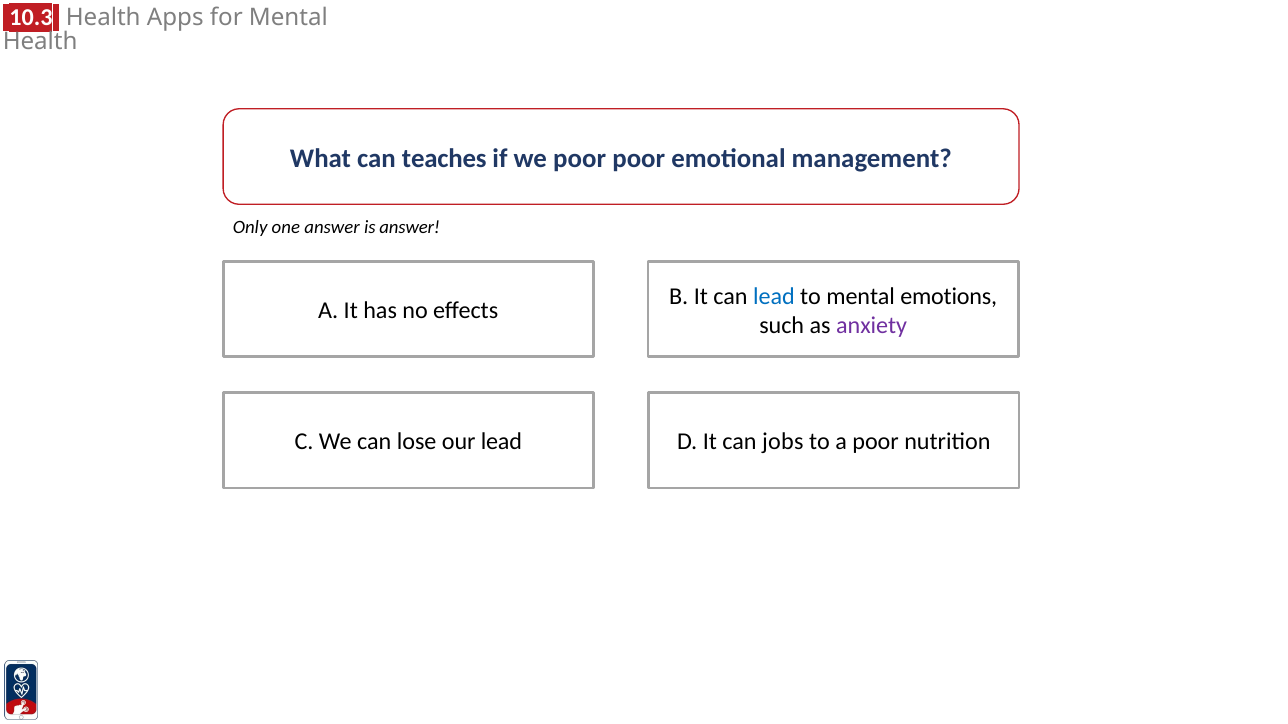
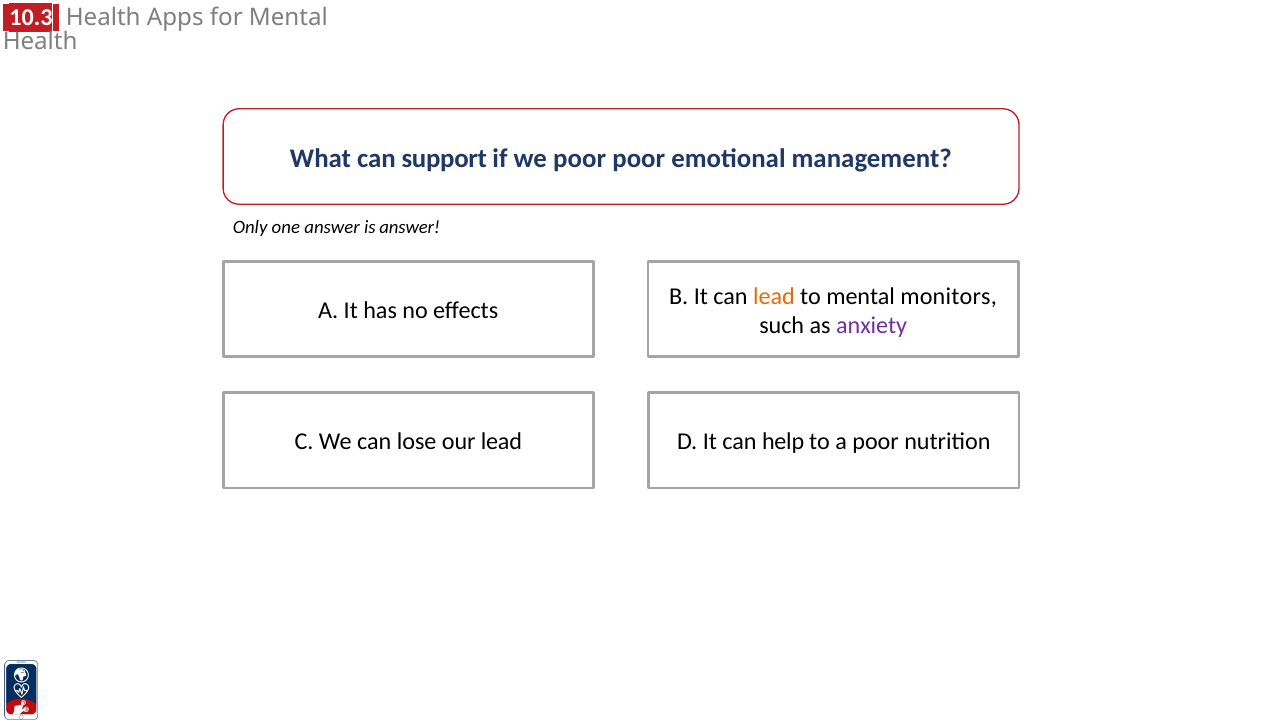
teaches: teaches -> support
lead at (774, 296) colour: blue -> orange
emotions: emotions -> monitors
jobs: jobs -> help
